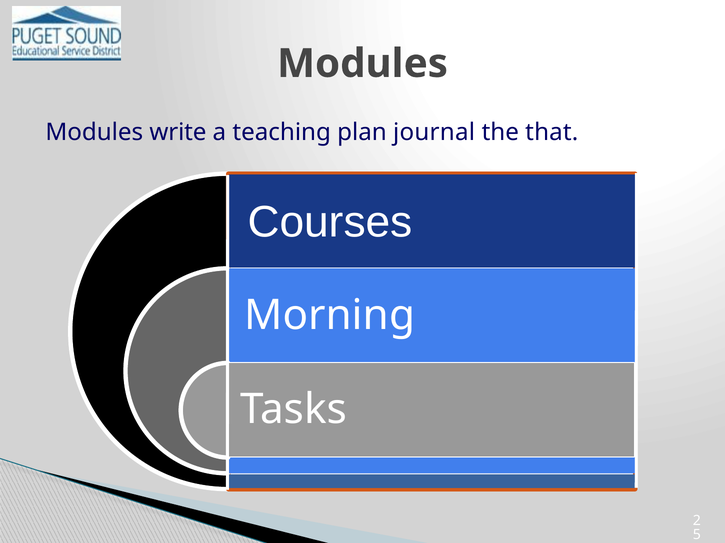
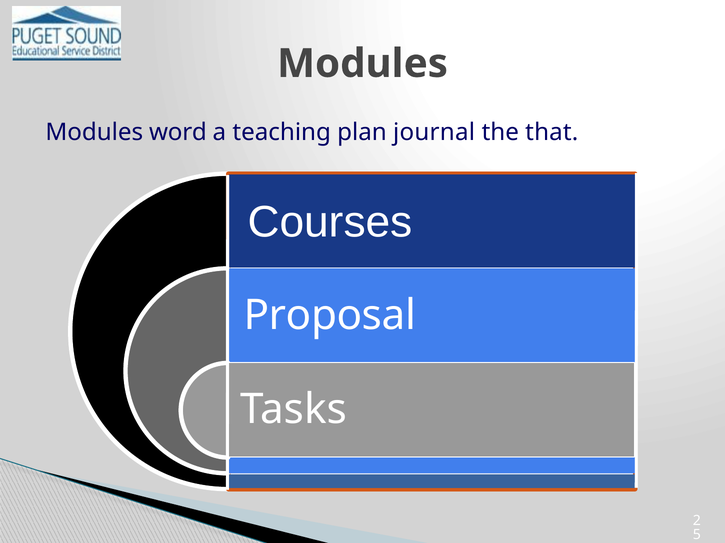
write: write -> word
Morning: Morning -> Proposal
